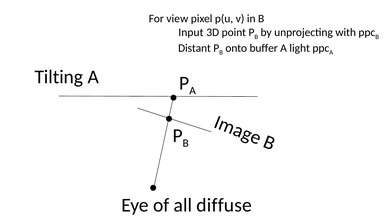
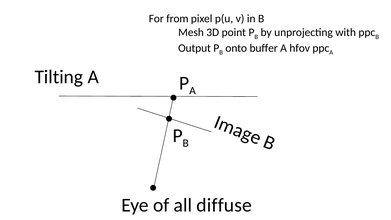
view: view -> from
Input: Input -> Mesh
Distant: Distant -> Output
light: light -> hfov
